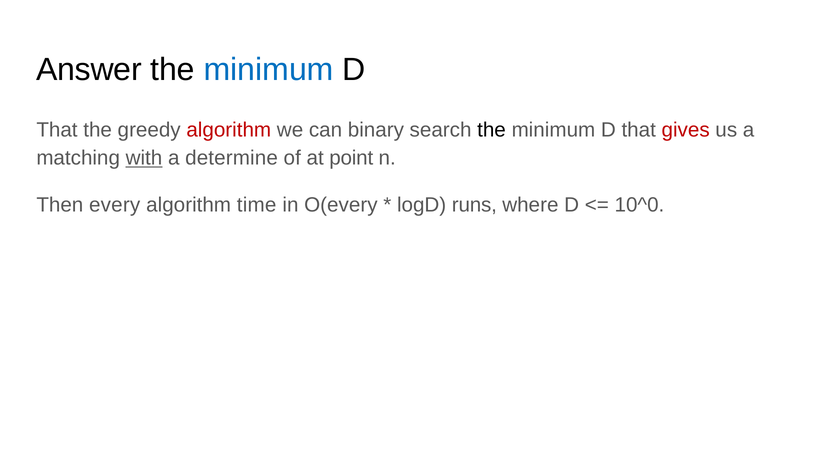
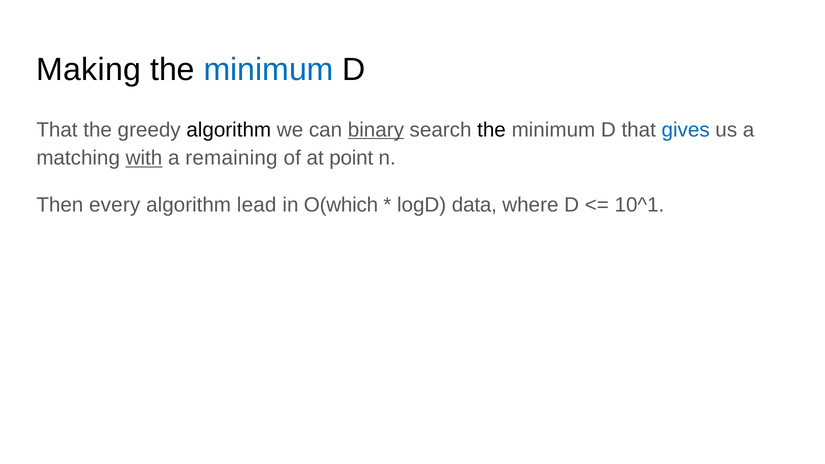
Answer: Answer -> Making
algorithm at (229, 130) colour: red -> black
binary underline: none -> present
gives colour: red -> blue
determine: determine -> remaining
time: time -> lead
O(every: O(every -> O(which
runs: runs -> data
10^0: 10^0 -> 10^1
